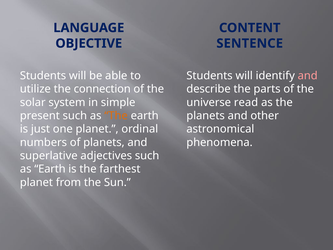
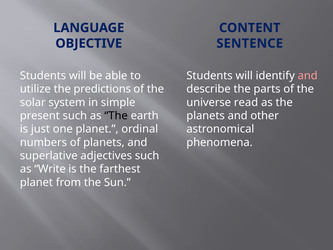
connection: connection -> predictions
The at (116, 116) colour: orange -> black
as Earth: Earth -> Write
